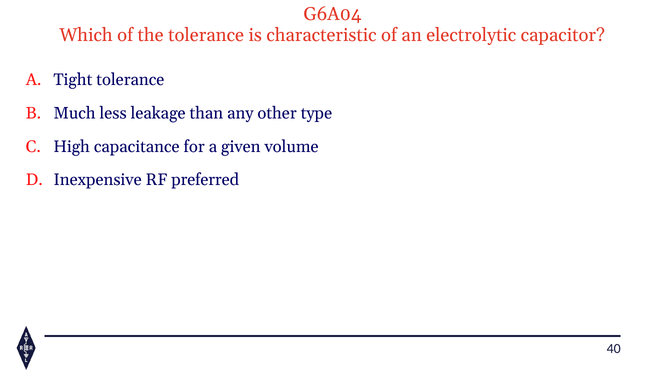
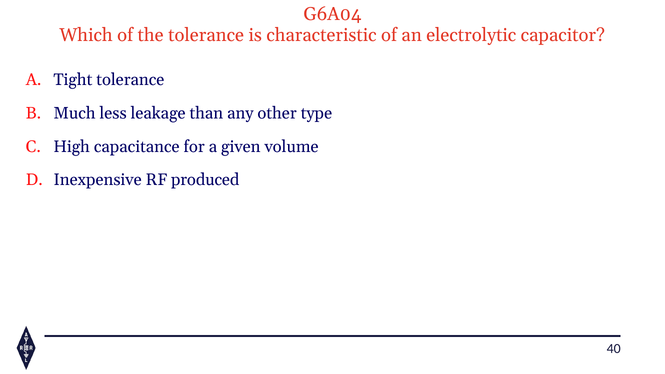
preferred: preferred -> produced
